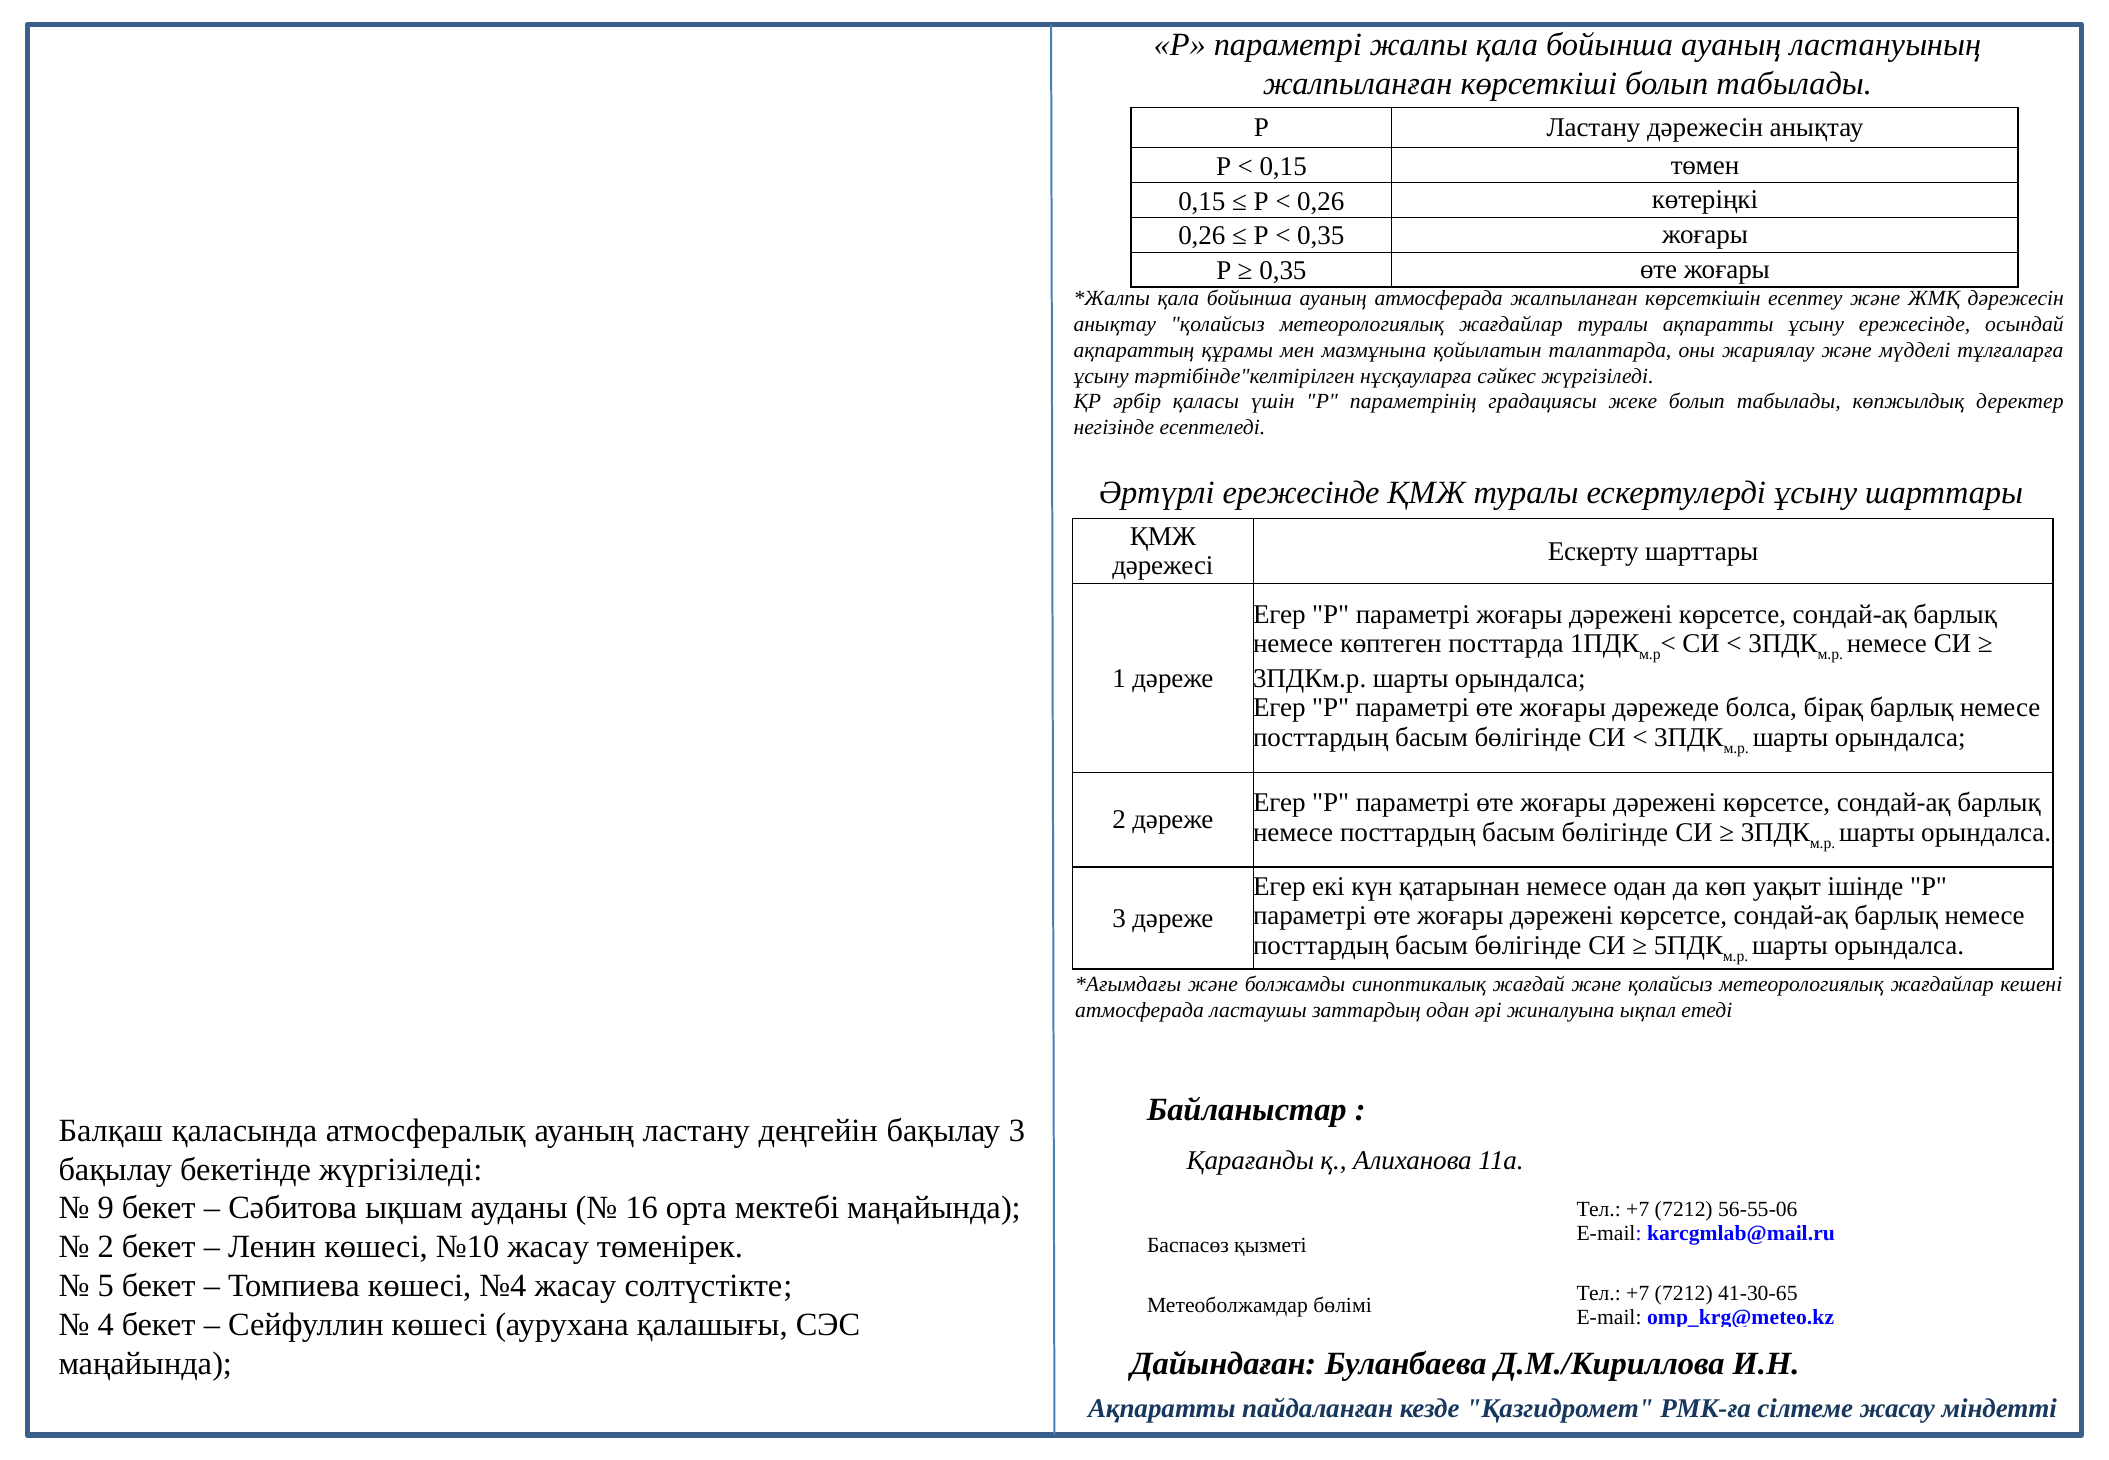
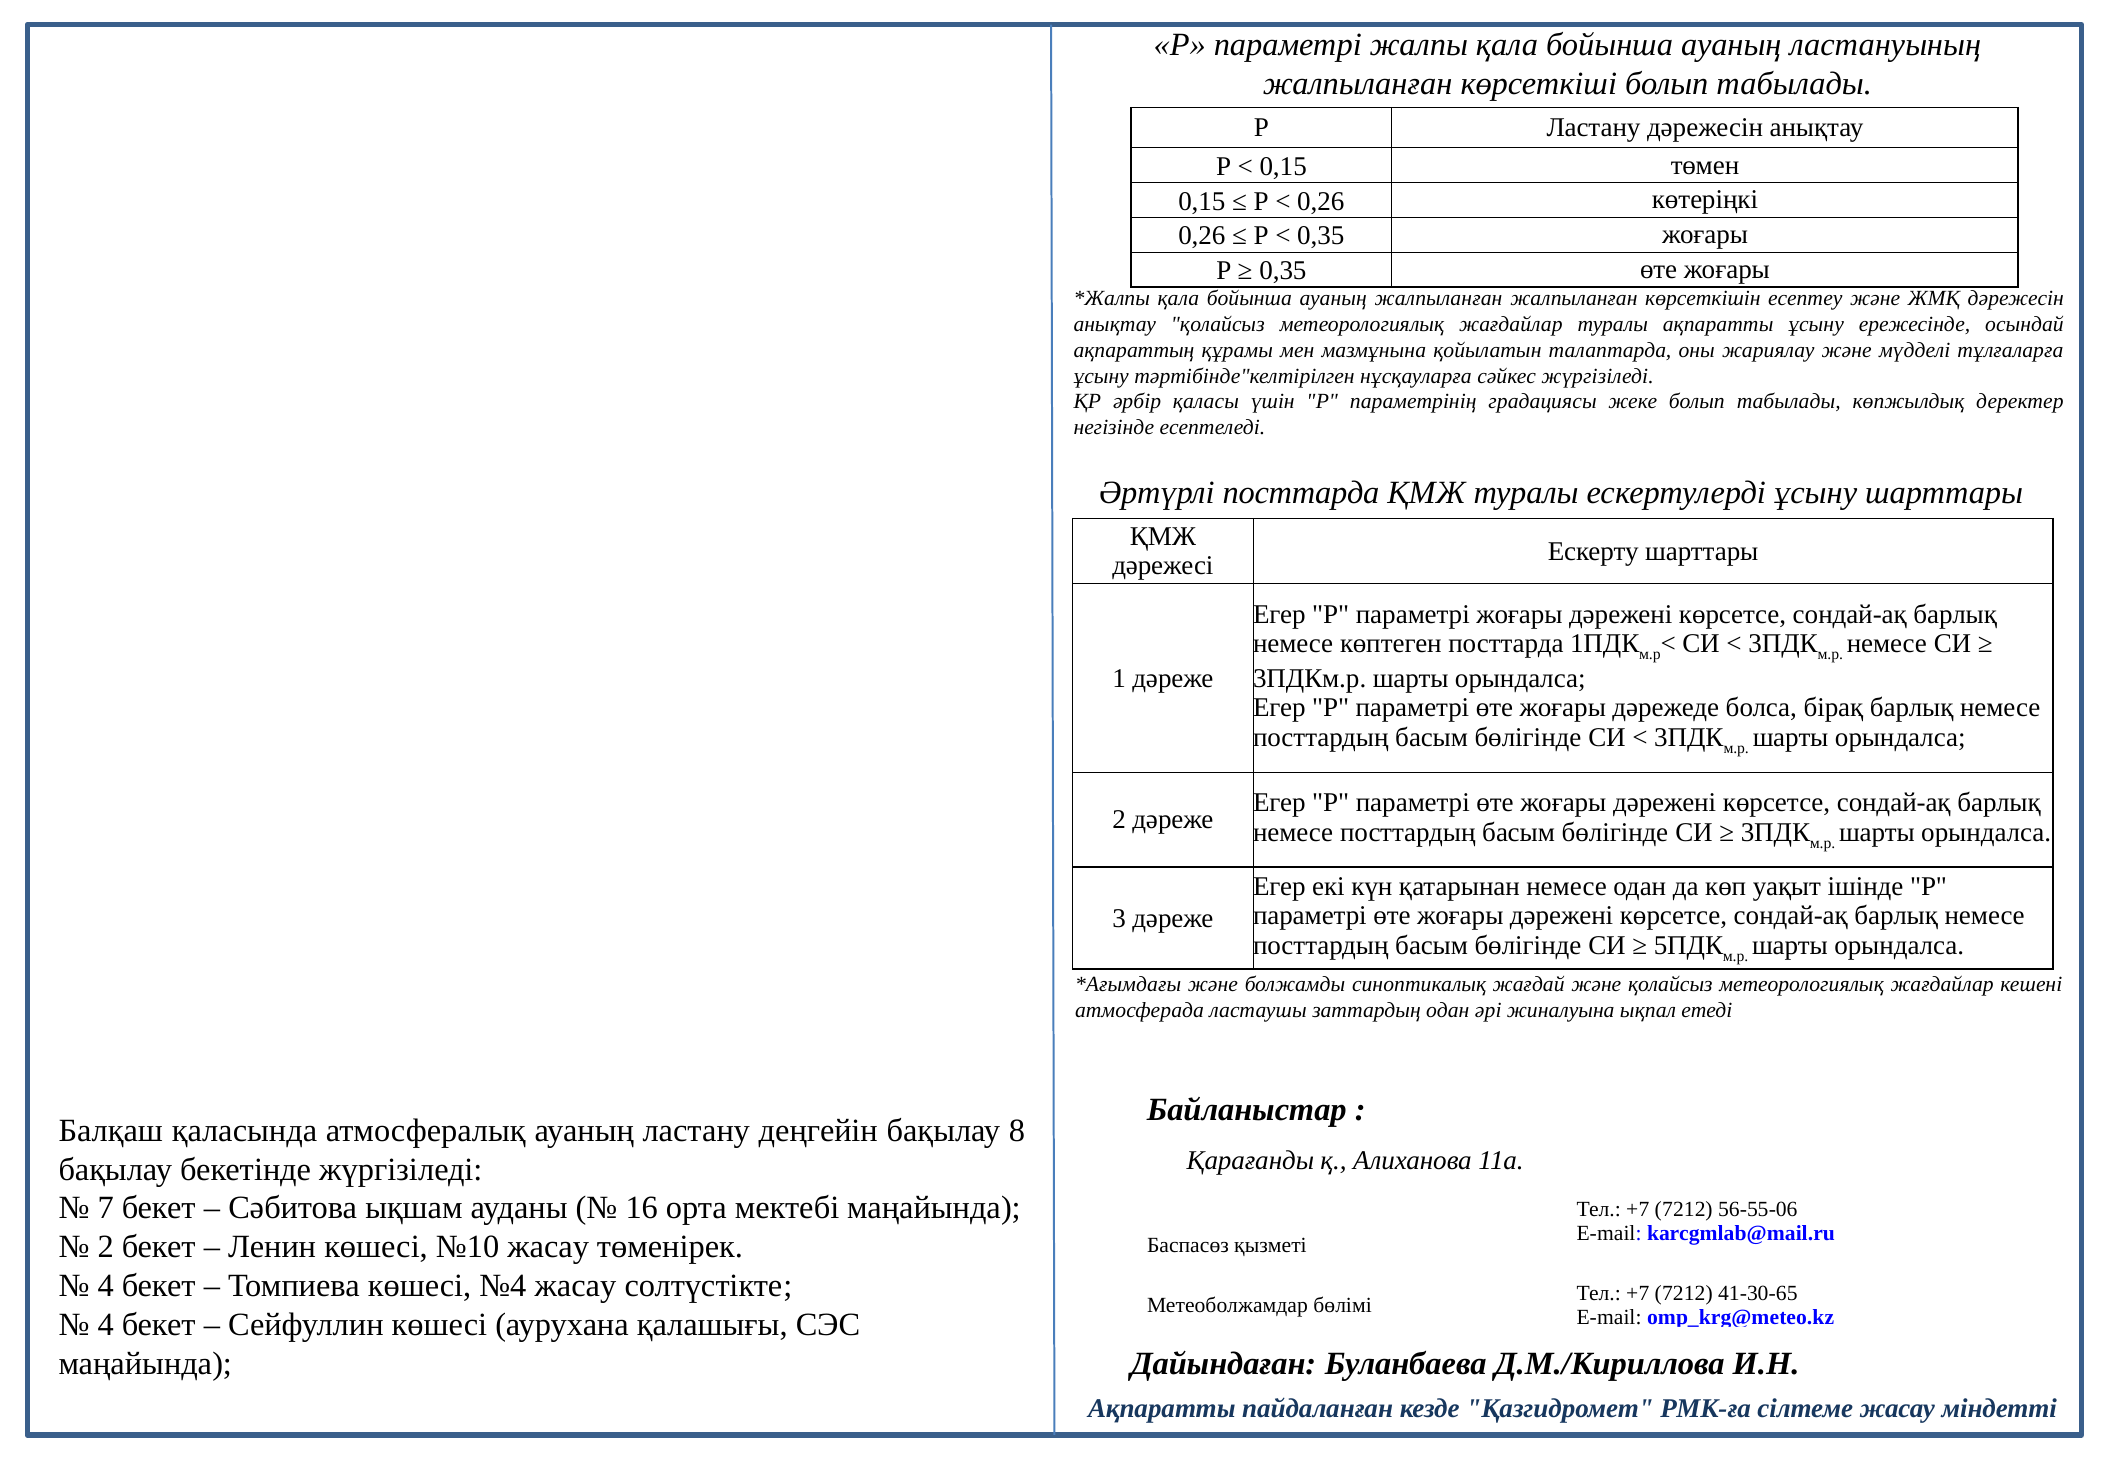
ауаның атмосферада: атмосферада -> жалпыланған
Әртүрлі ережесінде: ережесінде -> посттарда
бақылау 3: 3 -> 8
9: 9 -> 7
5 at (106, 1286): 5 -> 4
